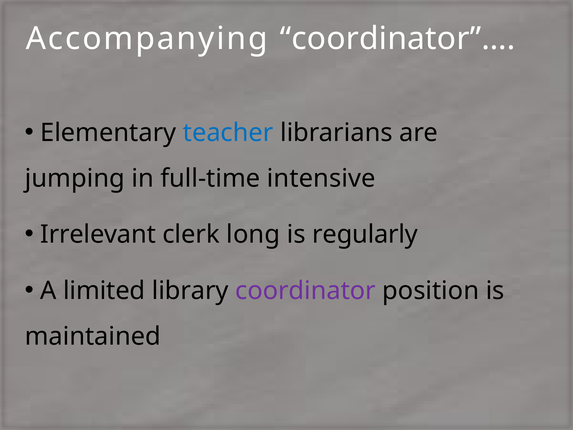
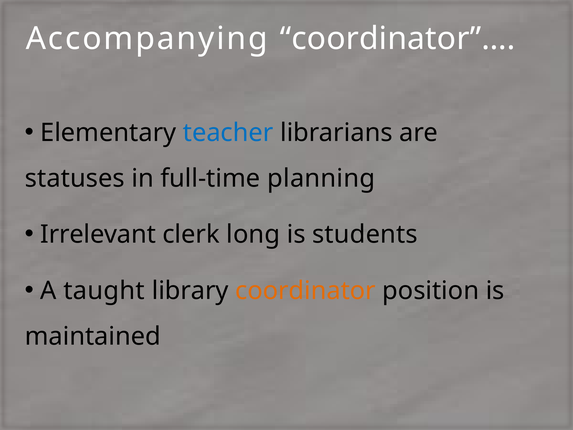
jumping: jumping -> statuses
intensive: intensive -> planning
regularly: regularly -> students
limited: limited -> taught
coordinator colour: purple -> orange
